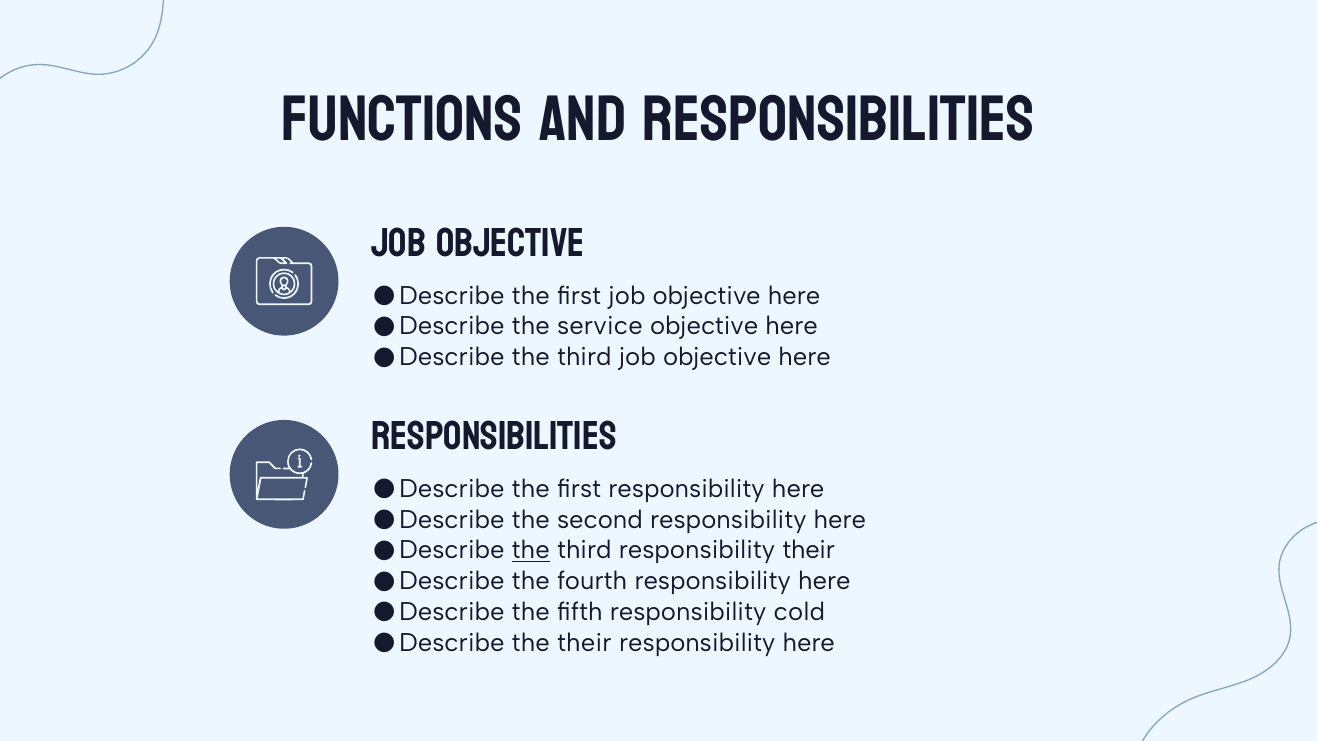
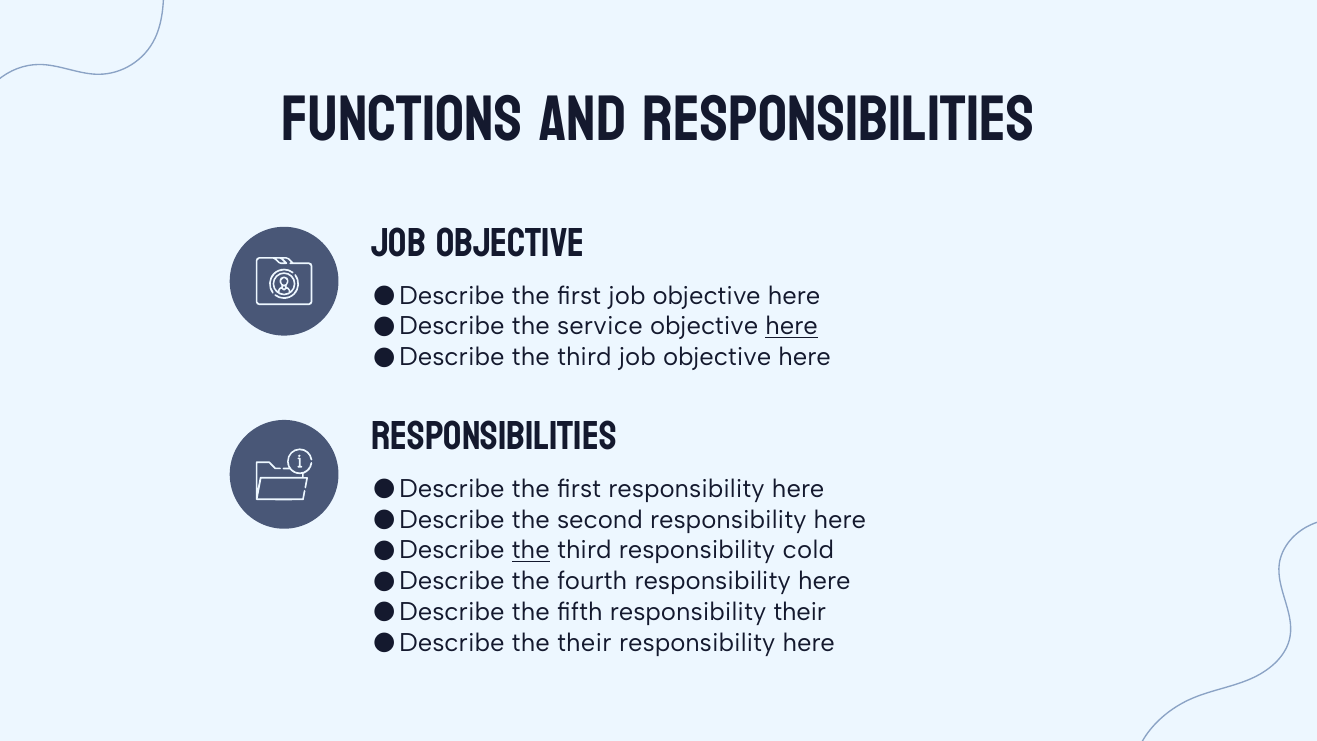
here at (792, 326) underline: none -> present
responsibility their: their -> cold
responsibility cold: cold -> their
